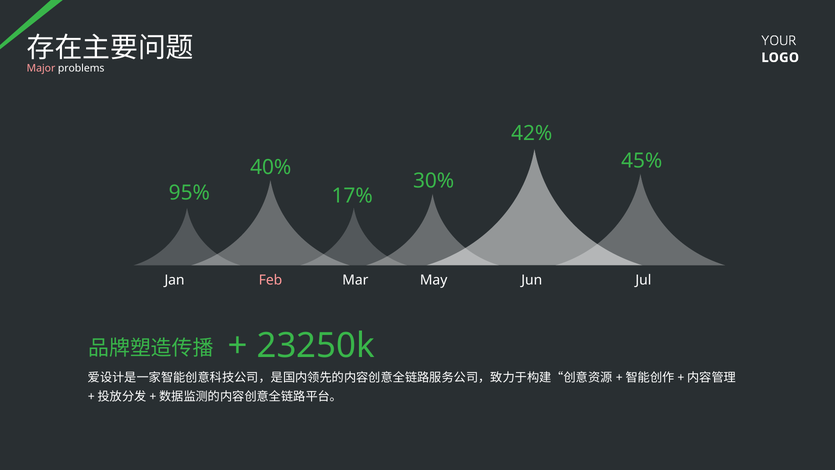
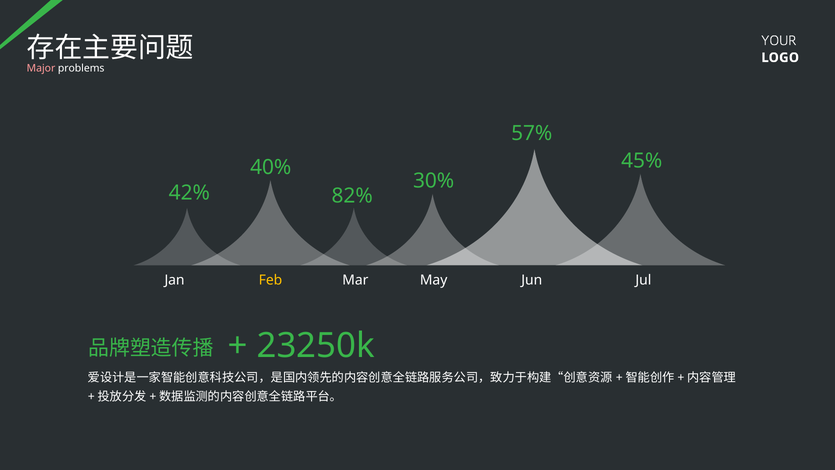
42%: 42% -> 57%
95%: 95% -> 42%
17%: 17% -> 82%
Feb colour: pink -> yellow
